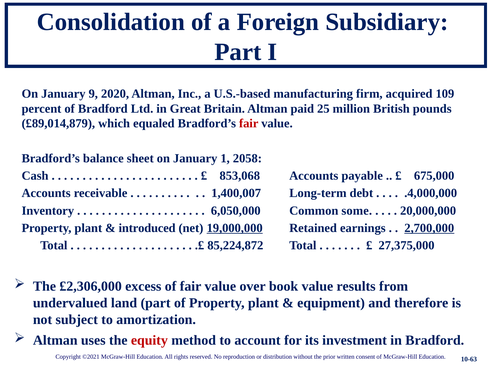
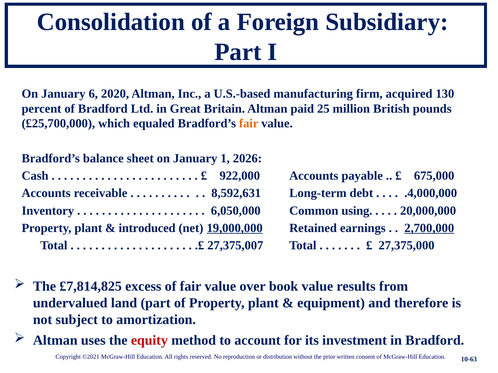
9: 9 -> 6
109: 109 -> 130
£89,014,879: £89,014,879 -> £25,700,000
fair at (249, 124) colour: red -> orange
2058: 2058 -> 2026
853,068: 853,068 -> 922,000
1,400,007: 1,400,007 -> 8,592,631
some: some -> using
85,224,872: 85,224,872 -> 27,375,007
£2,306,000: £2,306,000 -> £7,814,825
